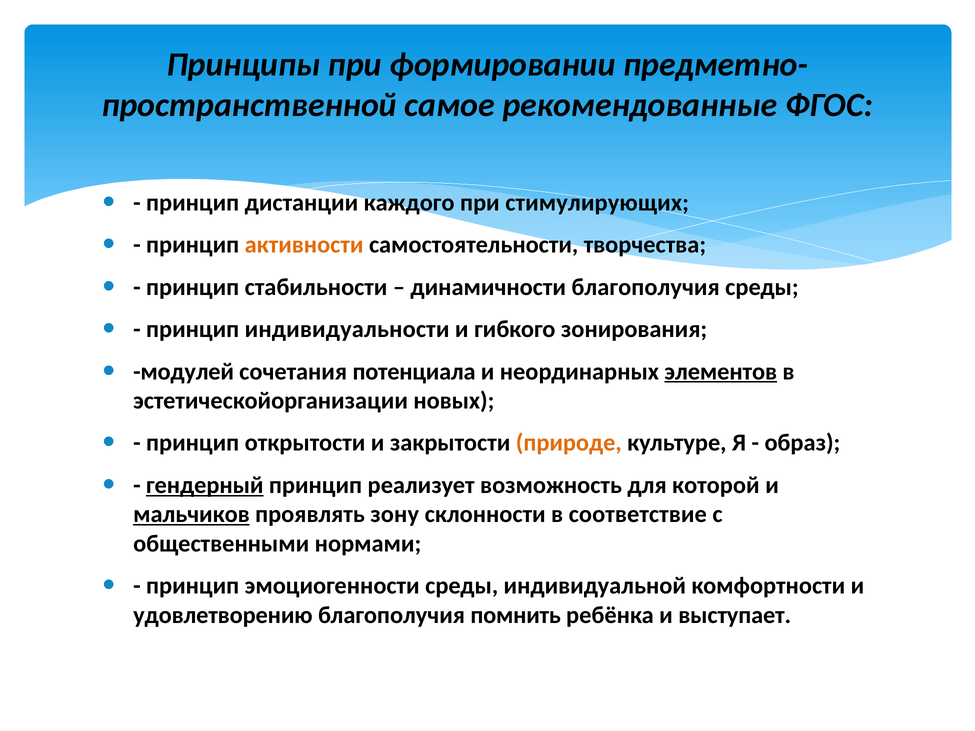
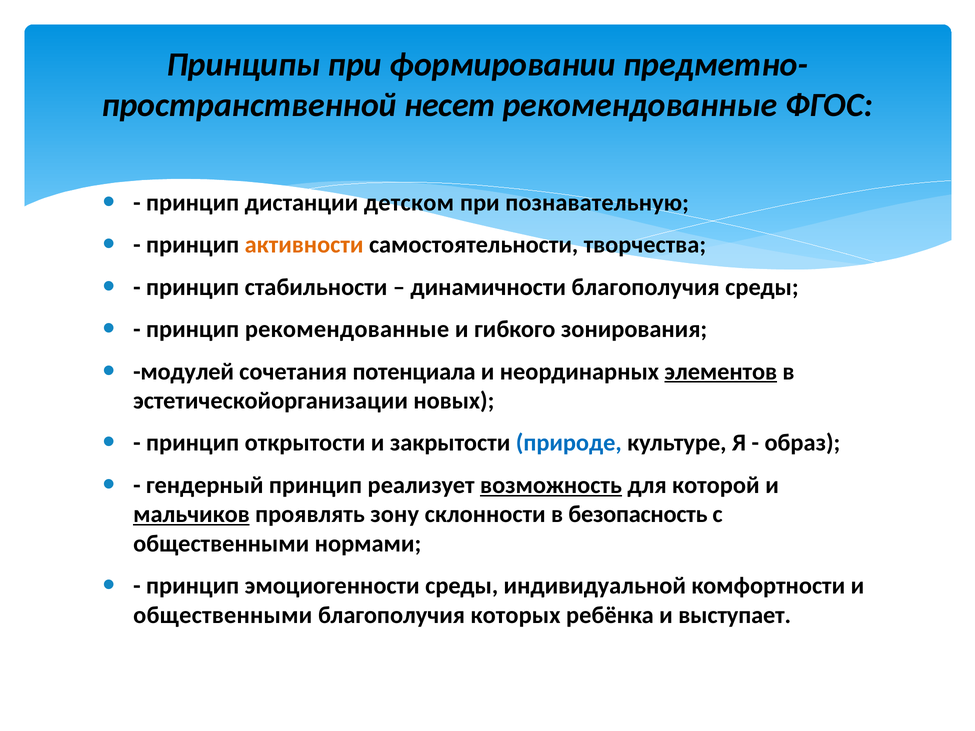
самое: самое -> несет
каждого: каждого -> детском
стимулирующих: стимулирующих -> познавательную
принцип индивидуальности: индивидуальности -> рекомендованные
природе colour: orange -> blue
гендерный underline: present -> none
возможность underline: none -> present
соответствие: соответствие -> безопасность
удовлетворению at (223, 615): удовлетворению -> общественными
помнить: помнить -> которых
